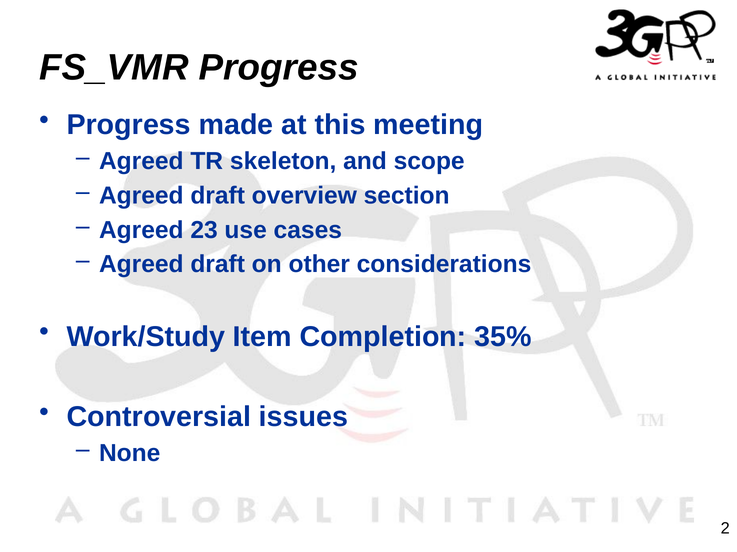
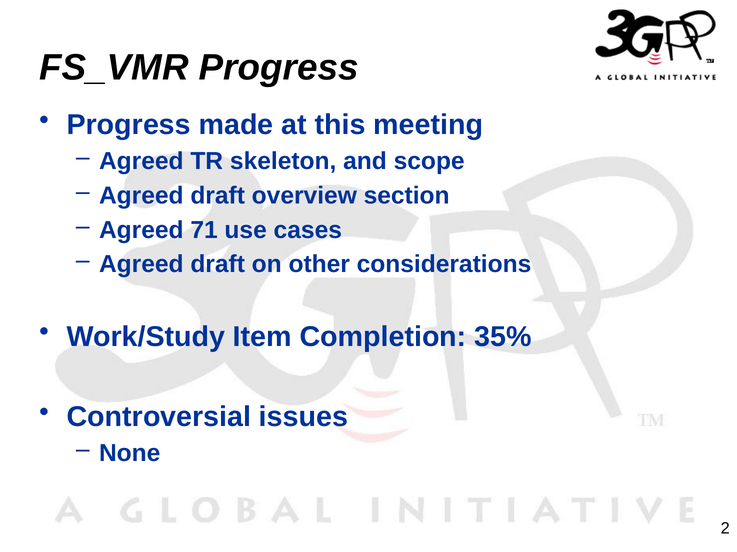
23: 23 -> 71
